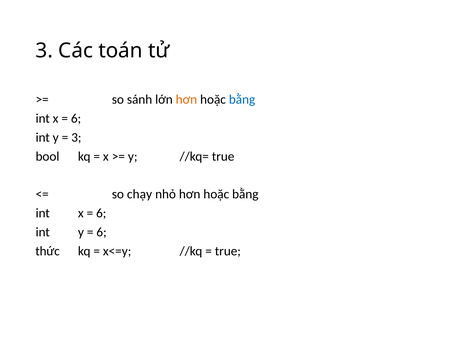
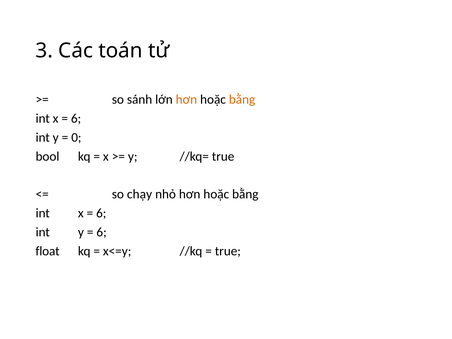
bằng at (242, 100) colour: blue -> orange
3 at (76, 137): 3 -> 0
thức: thức -> float
